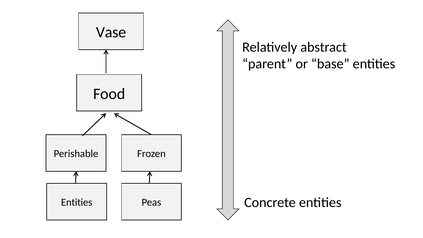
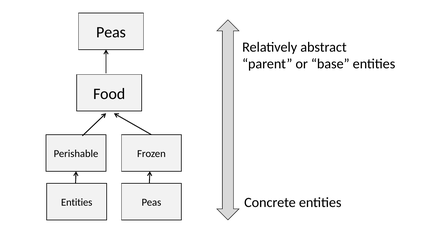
Vase at (111, 32): Vase -> Peas
